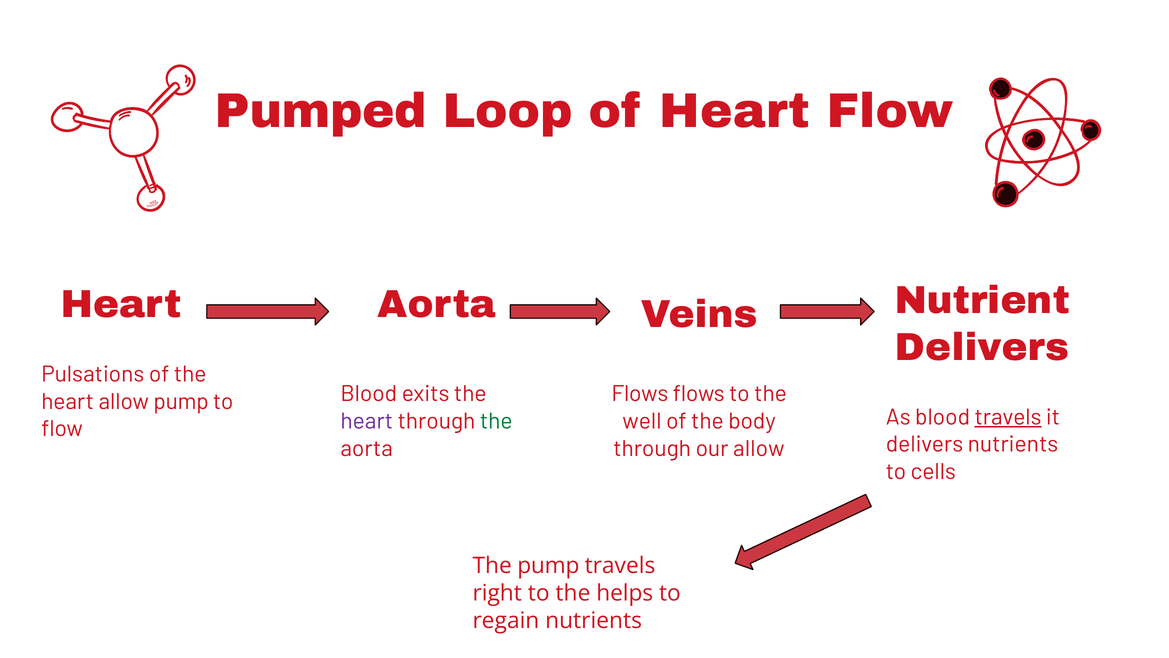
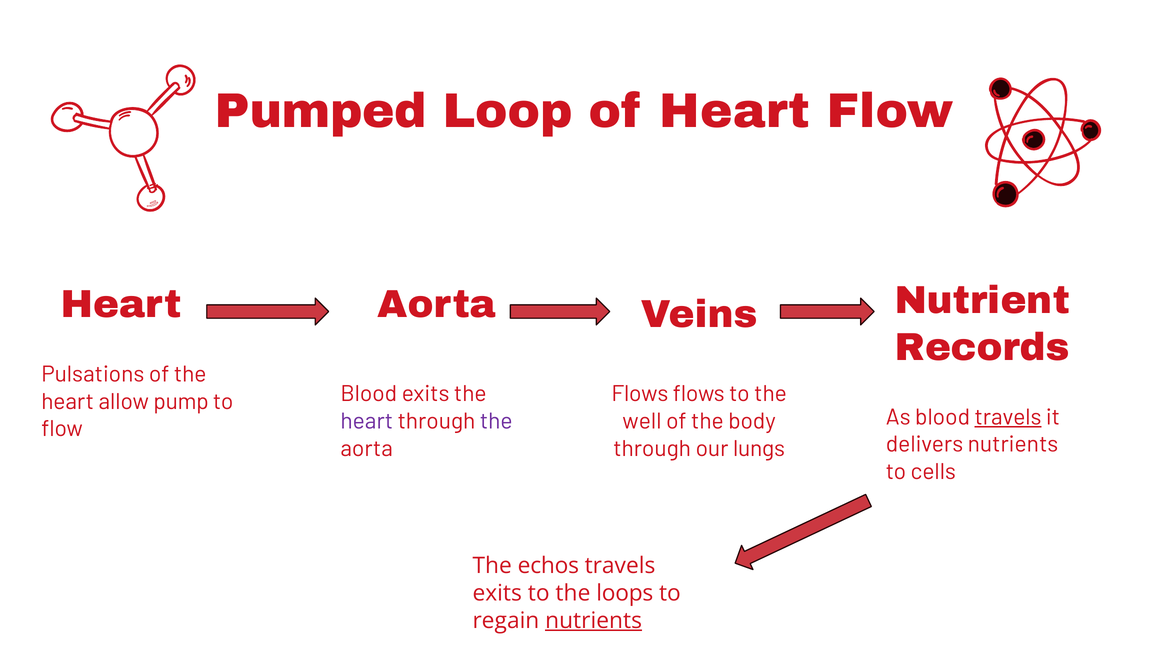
Delivers at (982, 347): Delivers -> Records
the at (496, 421) colour: green -> purple
our allow: allow -> lungs
The pump: pump -> echos
right at (497, 593): right -> exits
helps: helps -> loops
nutrients at (594, 620) underline: none -> present
